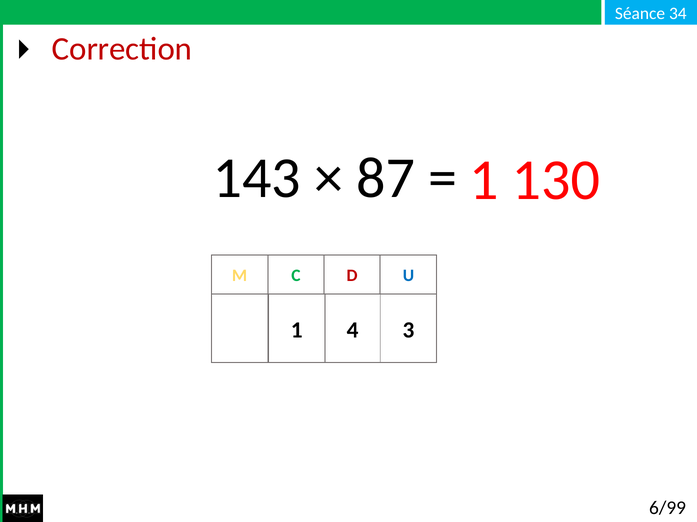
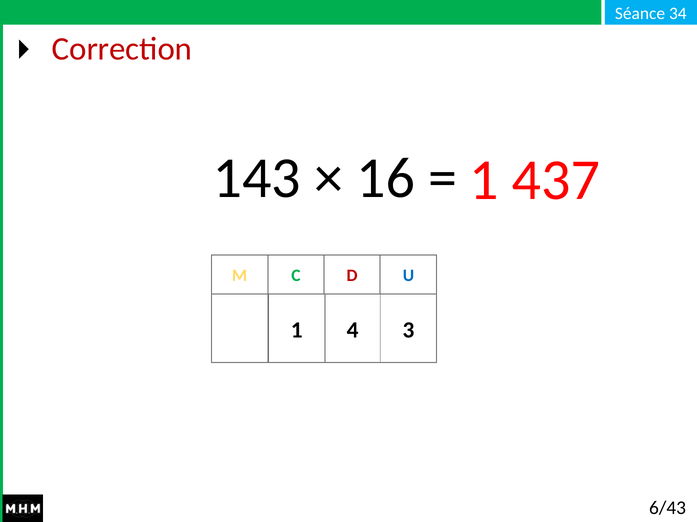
87: 87 -> 16
130: 130 -> 437
6/99: 6/99 -> 6/43
